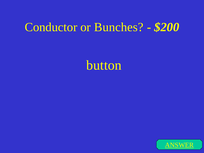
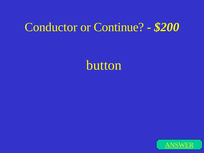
Bunches: Bunches -> Continue
